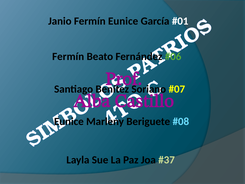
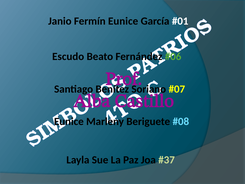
Fermín at (68, 56): Fermín -> Escudo
